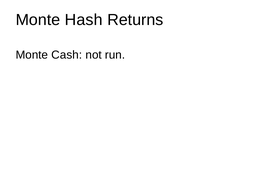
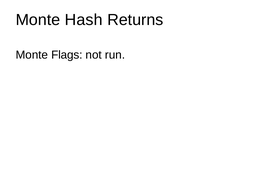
Cash: Cash -> Flags
